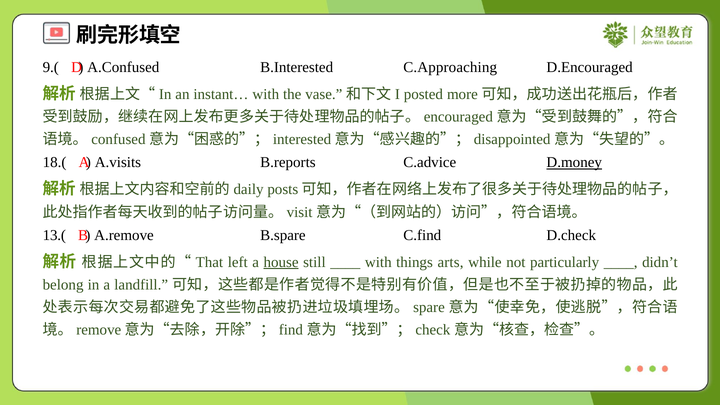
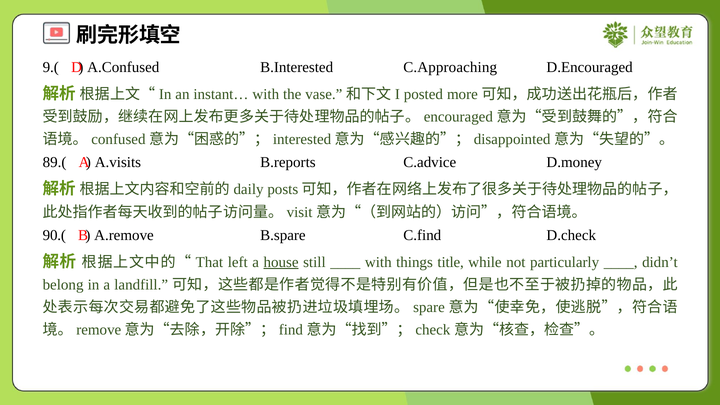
18.(: 18.( -> 89.(
D.money underline: present -> none
13.(: 13.( -> 90.(
arts: arts -> title
